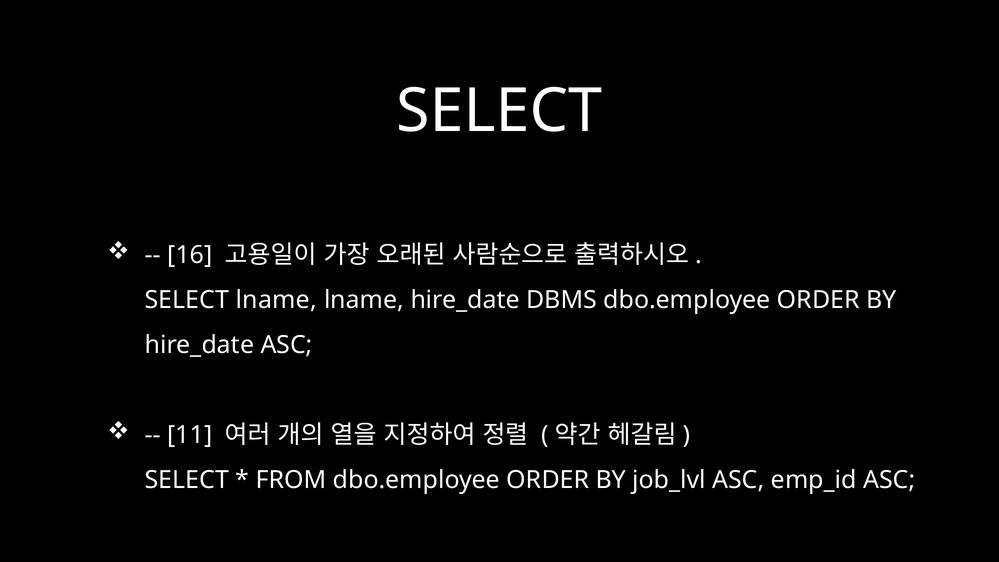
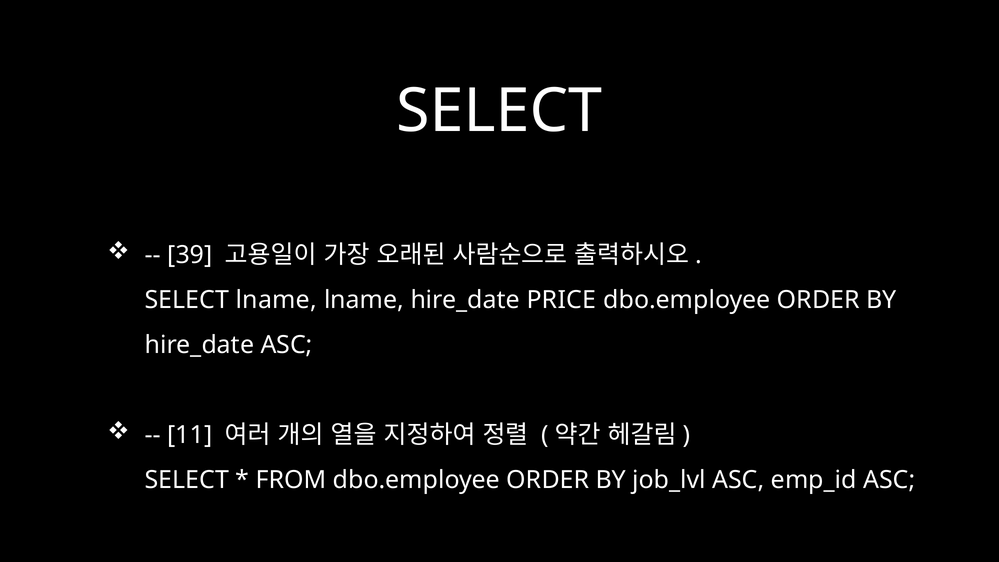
16: 16 -> 39
DBMS: DBMS -> PRICE
